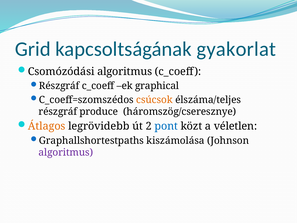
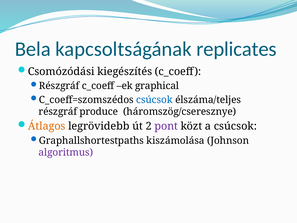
Grid: Grid -> Bela
gyakorlat: gyakorlat -> replicates
Csomózódási algoritmus: algoritmus -> kiegészítés
csúcsok at (154, 100) colour: orange -> blue
pont colour: blue -> purple
a véletlen: véletlen -> csúcsok
